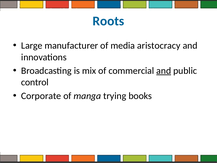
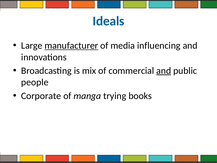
Roots: Roots -> Ideals
manufacturer underline: none -> present
aristocracy: aristocracy -> influencing
control: control -> people
